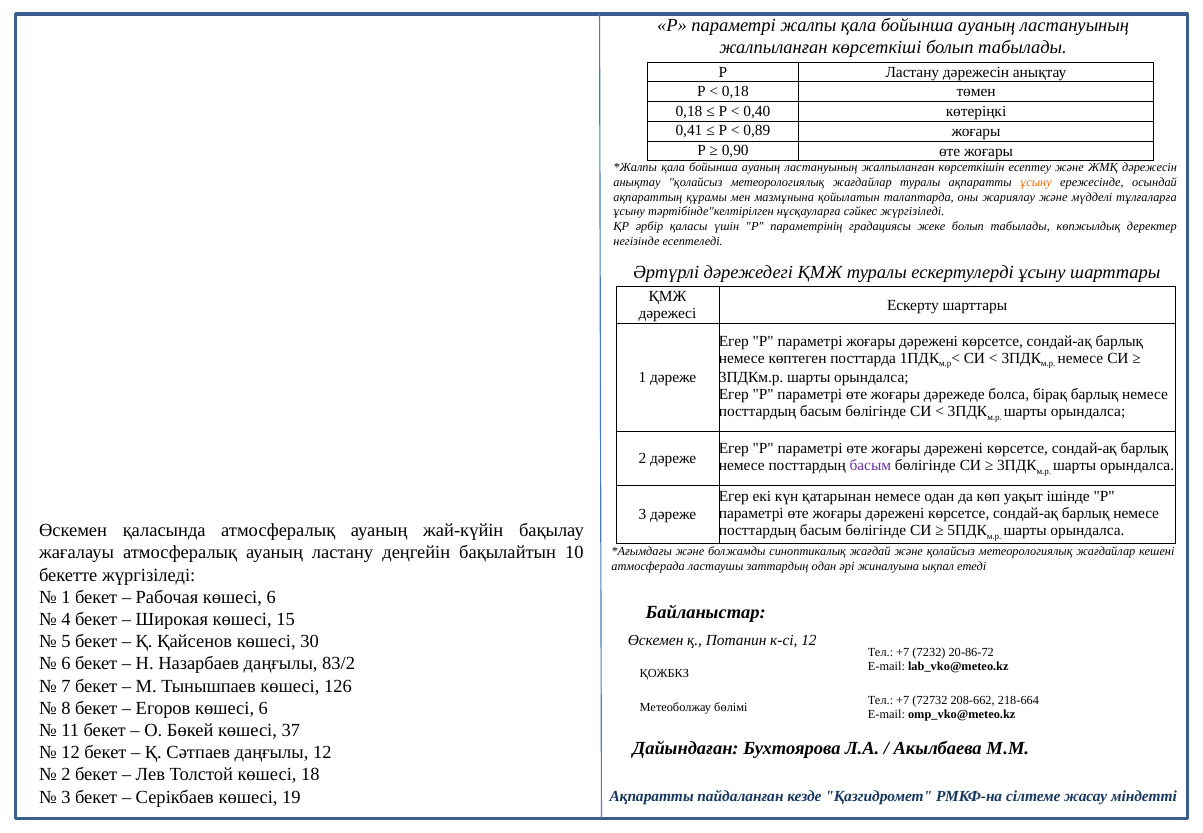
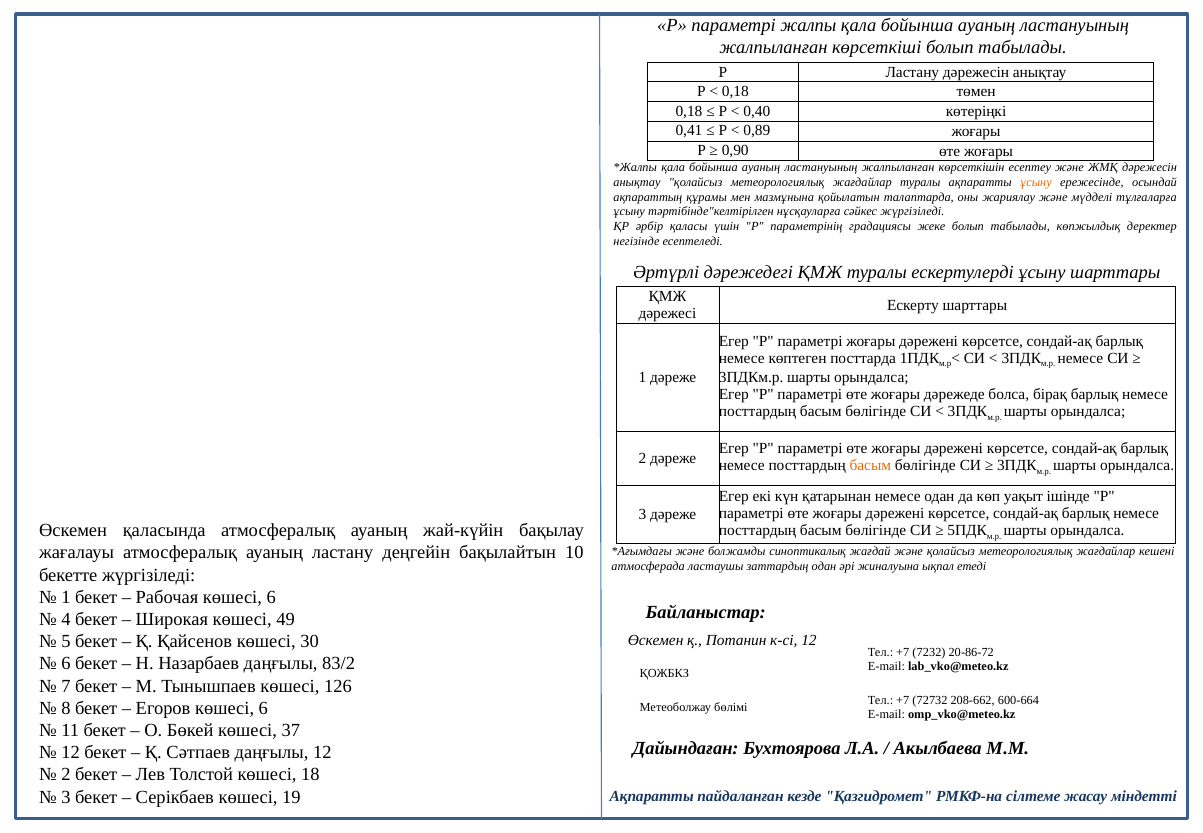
басым at (870, 466) colour: purple -> orange
15: 15 -> 49
218-664: 218-664 -> 600-664
